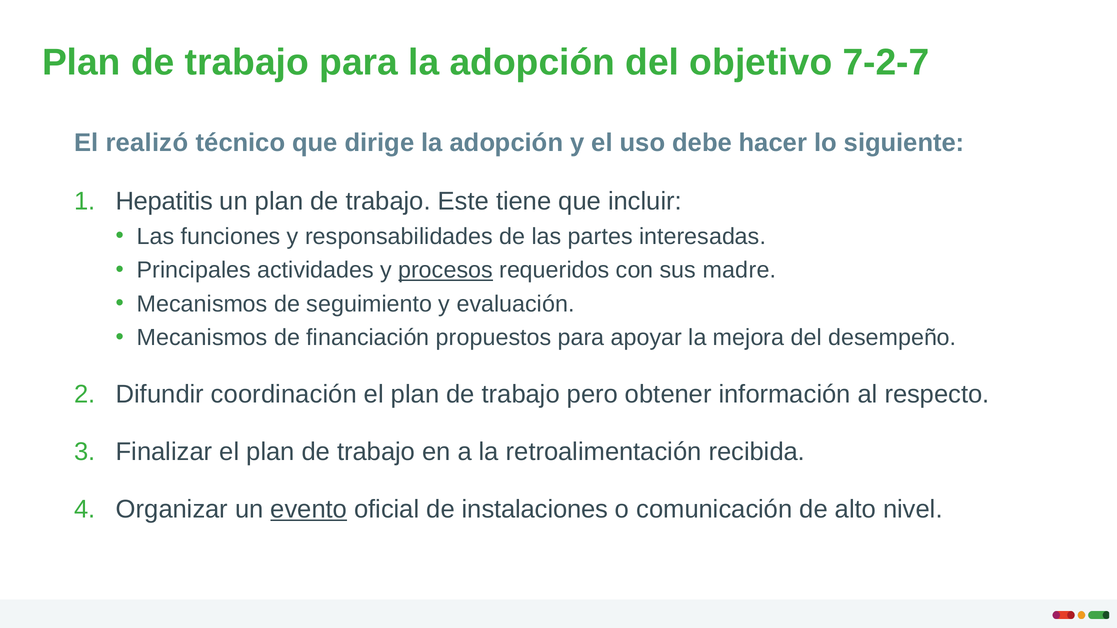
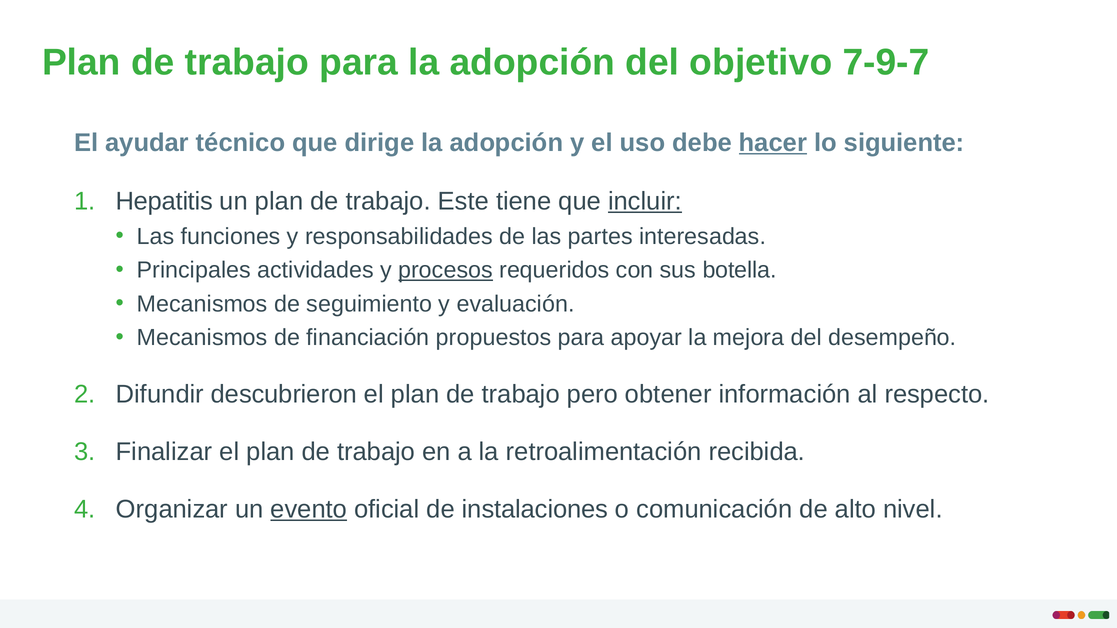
7-2-7: 7-2-7 -> 7-9-7
realizó: realizó -> ayudar
hacer underline: none -> present
incluir underline: none -> present
madre: madre -> botella
coordinación: coordinación -> descubrieron
